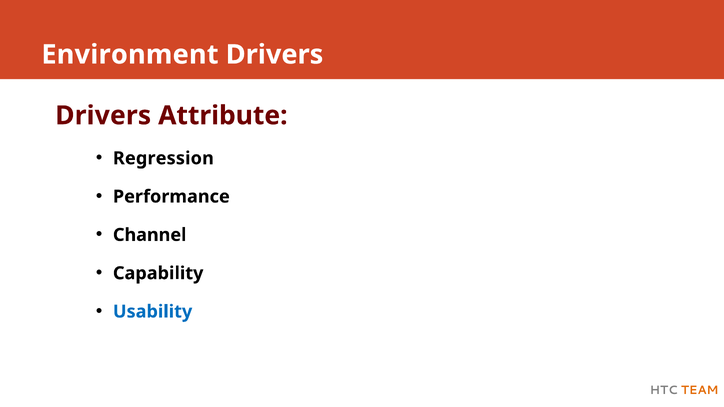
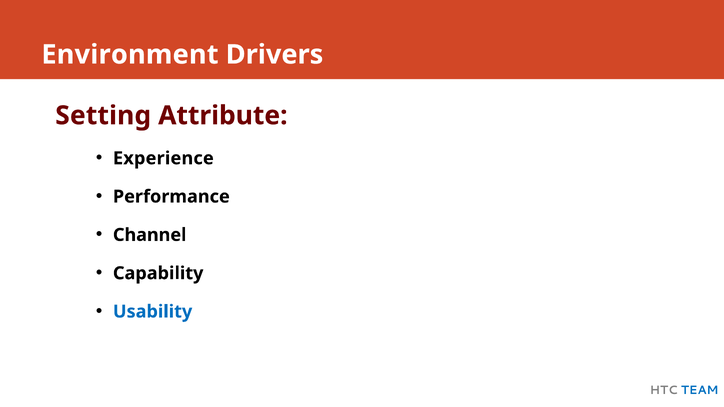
Drivers at (103, 116): Drivers -> Setting
Regression: Regression -> Experience
TEAM colour: orange -> blue
